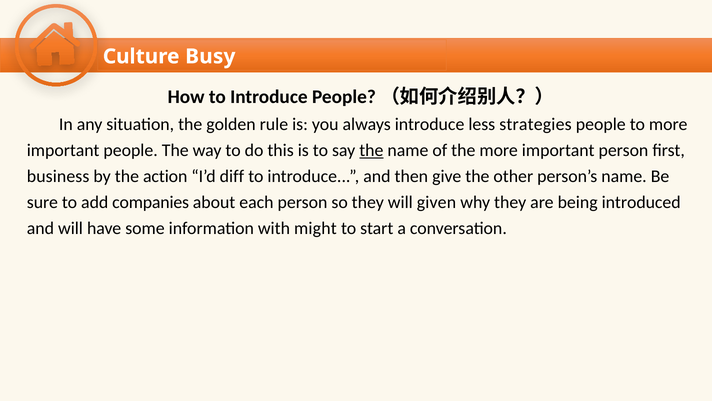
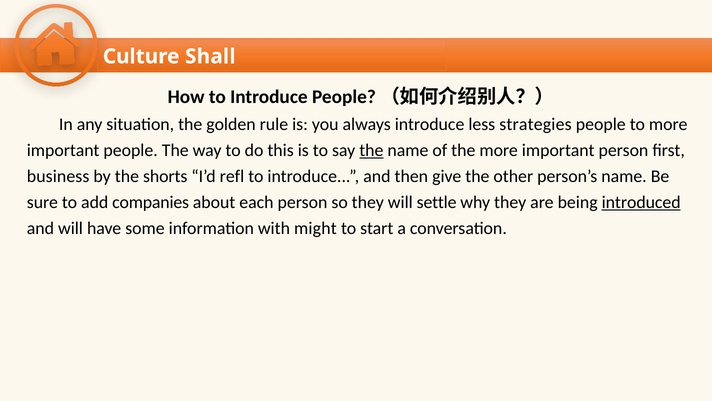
Busy: Busy -> Shall
action: action -> shorts
diff: diff -> refl
given: given -> settle
introduced underline: none -> present
